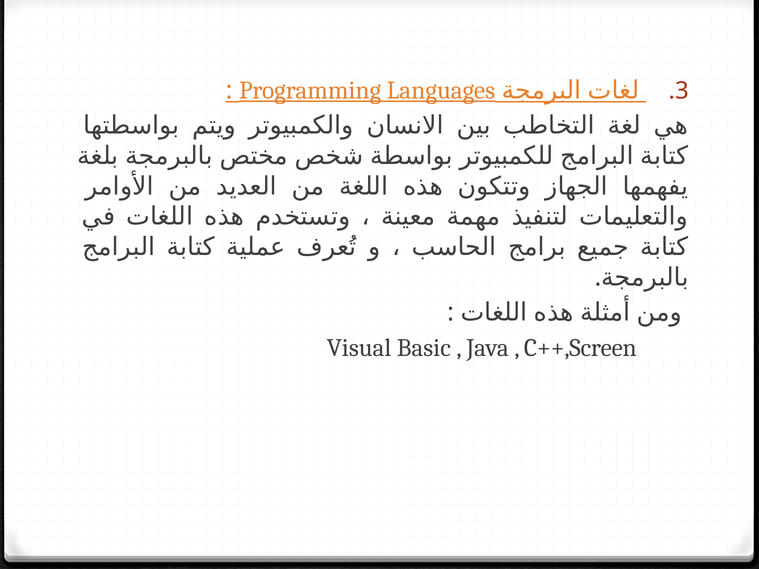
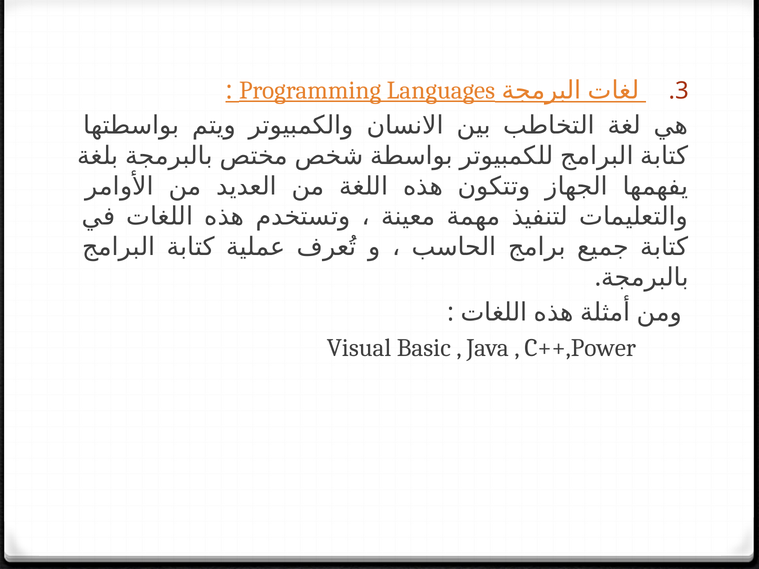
C++,Screen: C++,Screen -> C++,Power
